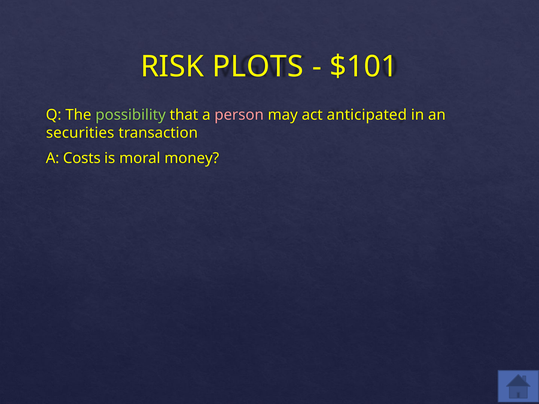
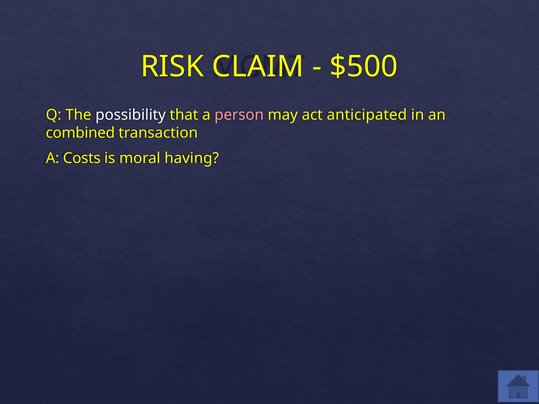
PLOTS: PLOTS -> CLAIM
$101: $101 -> $500
possibility colour: light green -> white
securities: securities -> combined
money: money -> having
